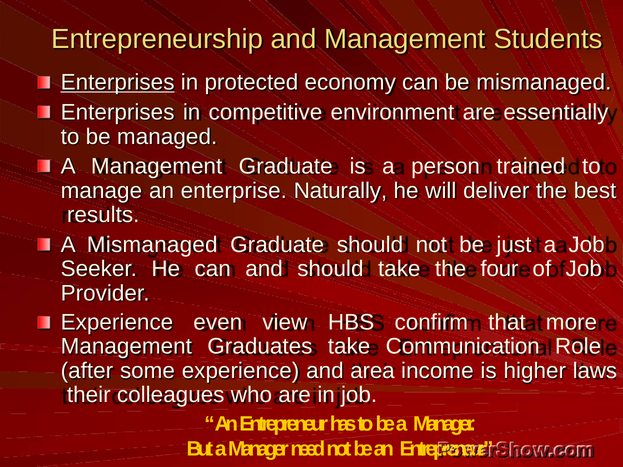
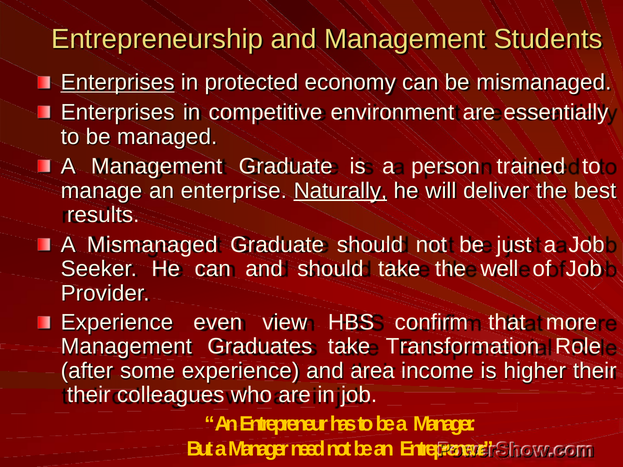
Naturally underline: none -> present
four: four -> well
Communication: Communication -> Transformation
higher laws: laws -> their
